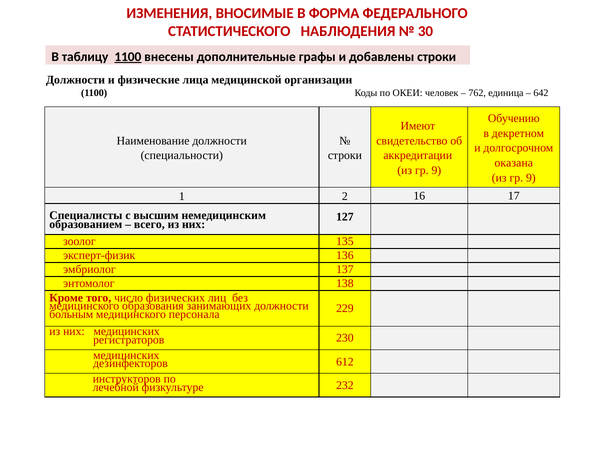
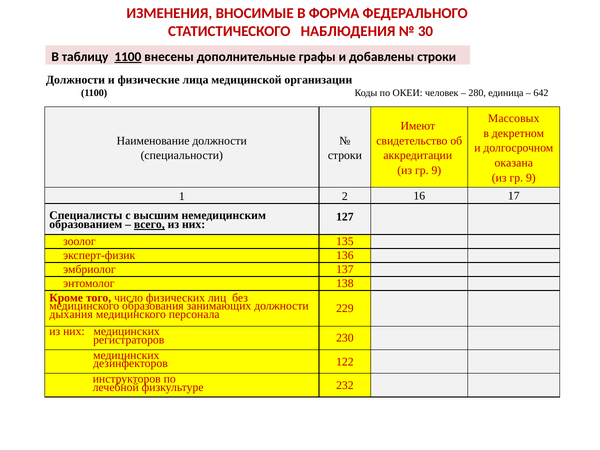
762: 762 -> 280
Обучению: Обучению -> Массовых
всего underline: none -> present
больным: больным -> дыхания
612: 612 -> 122
